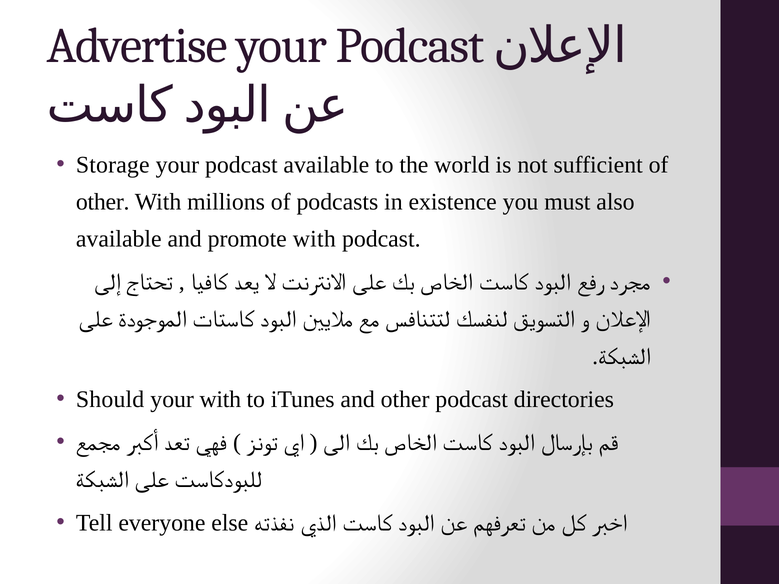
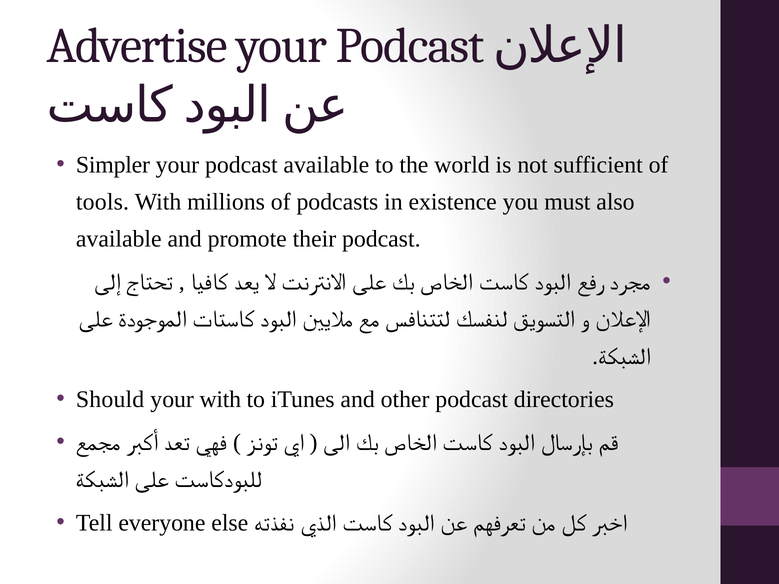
Storage: Storage -> Simpler
other at (103, 202): other -> tools
promote with: with -> their
